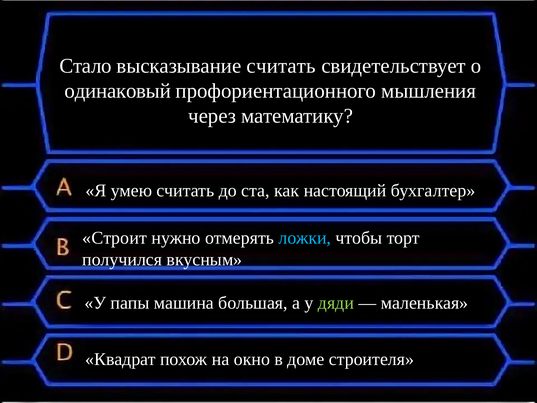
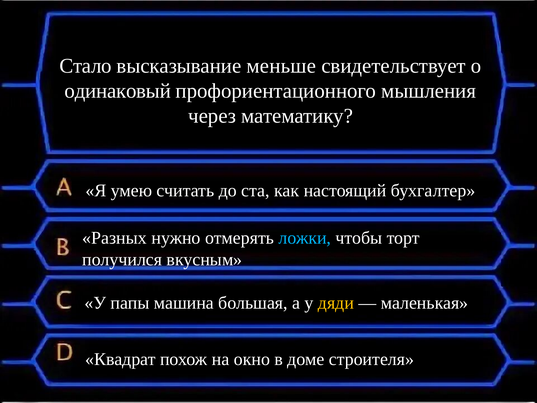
высказывание считать: считать -> меньше
Строит: Строит -> Разных
дяди colour: light green -> yellow
